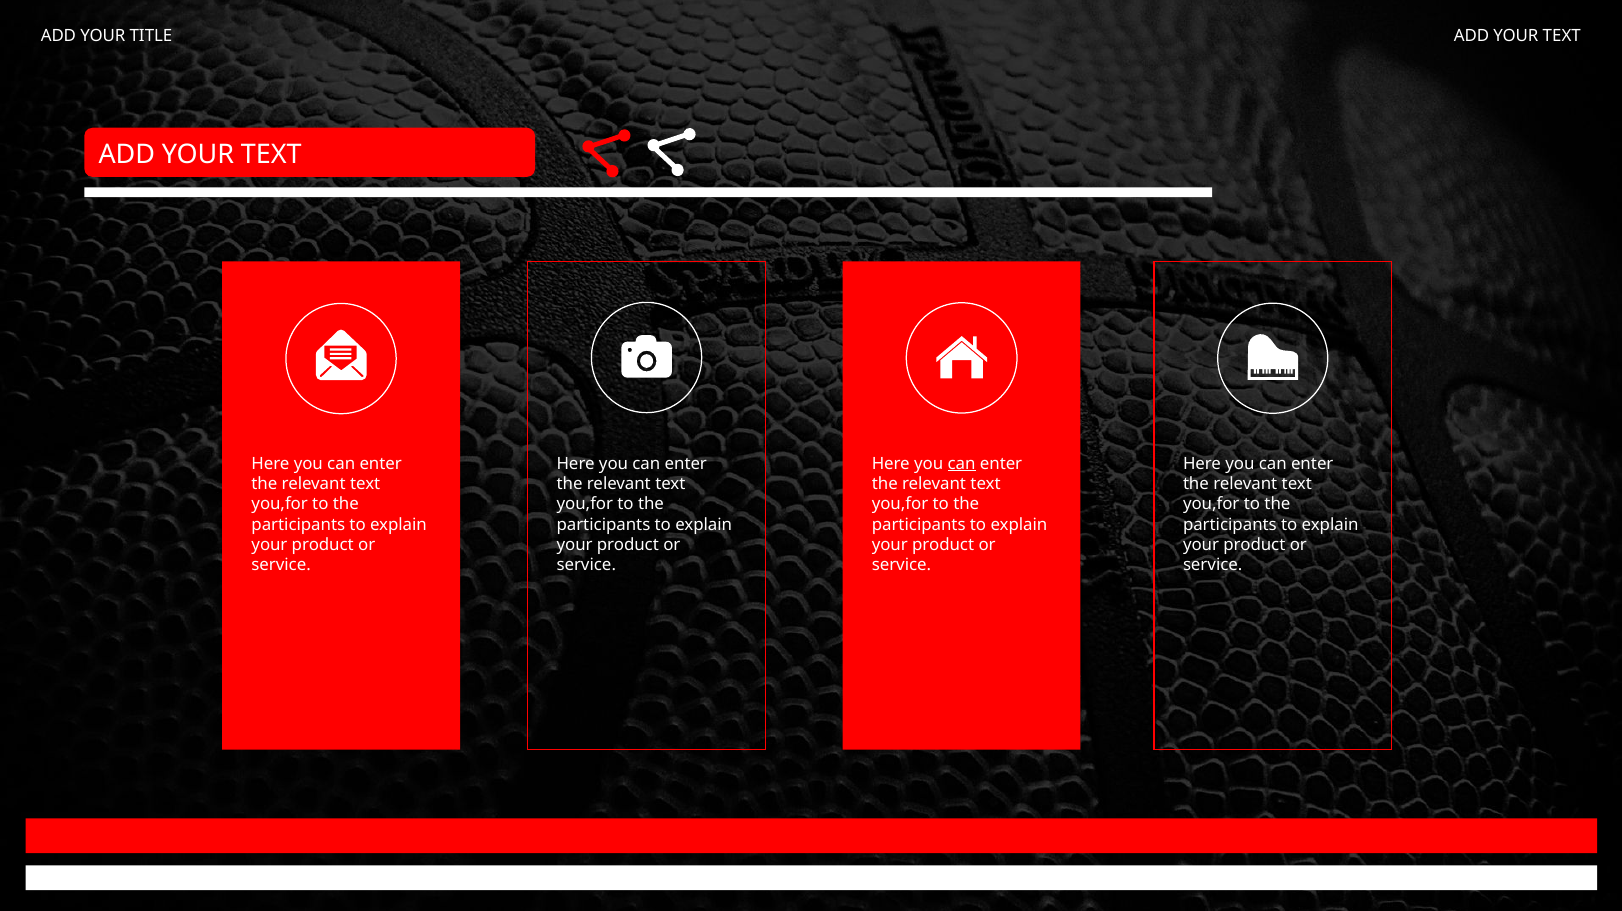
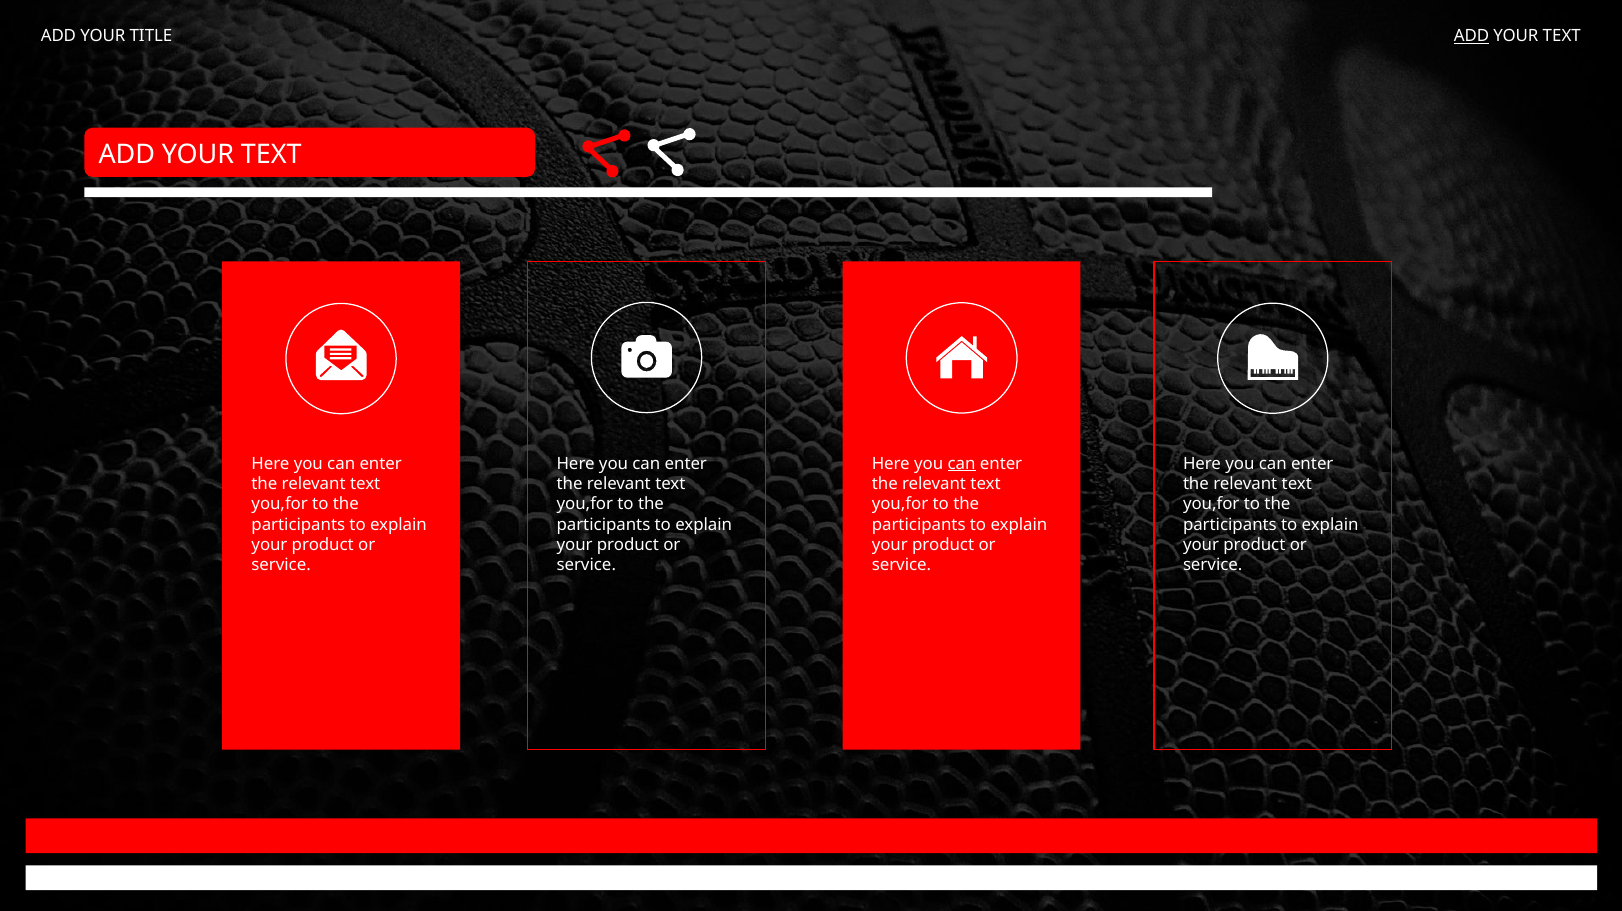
ADD at (1472, 36) underline: none -> present
